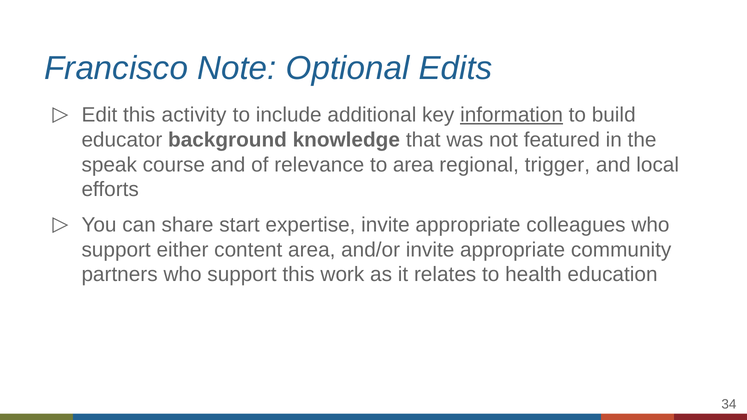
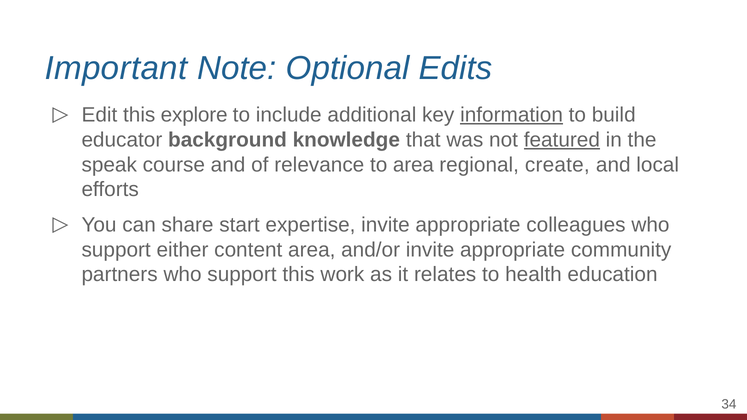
Francisco: Francisco -> Important
activity: activity -> explore
featured underline: none -> present
trigger: trigger -> create
